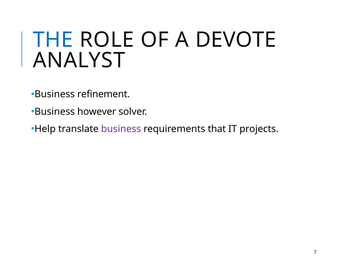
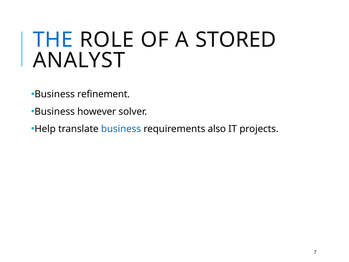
DEVOTE: DEVOTE -> STORED
business at (121, 129) colour: purple -> blue
that: that -> also
